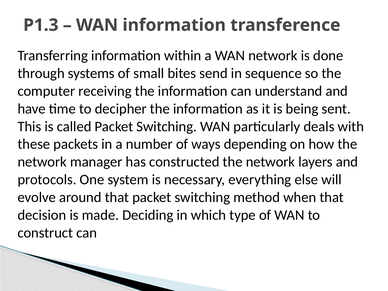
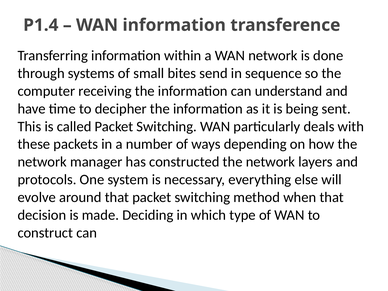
P1.3: P1.3 -> P1.4
